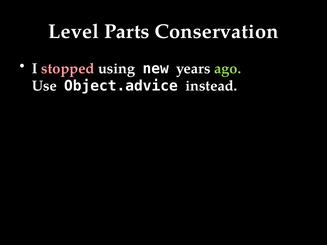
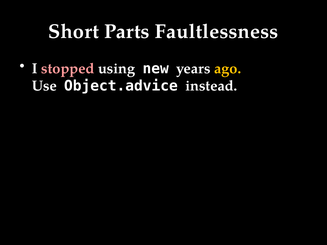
Level: Level -> Short
Conservation: Conservation -> Faultlessness
ago colour: light green -> yellow
